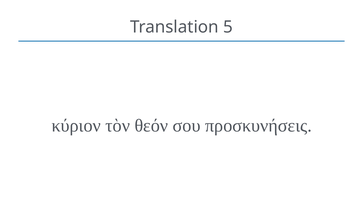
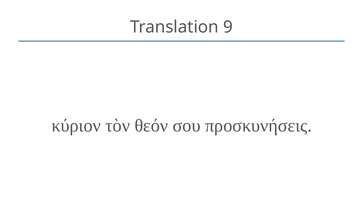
5: 5 -> 9
